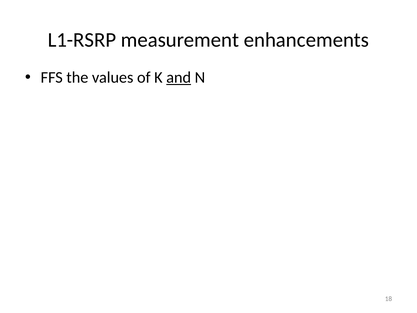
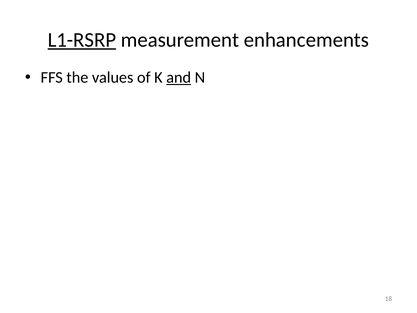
L1-RSRP underline: none -> present
